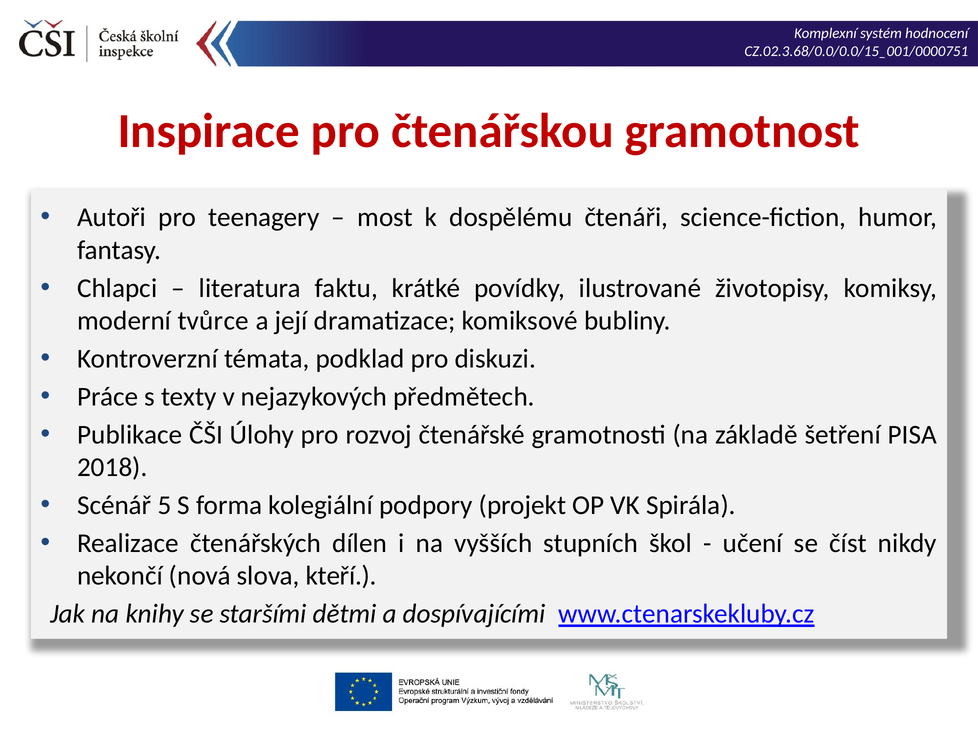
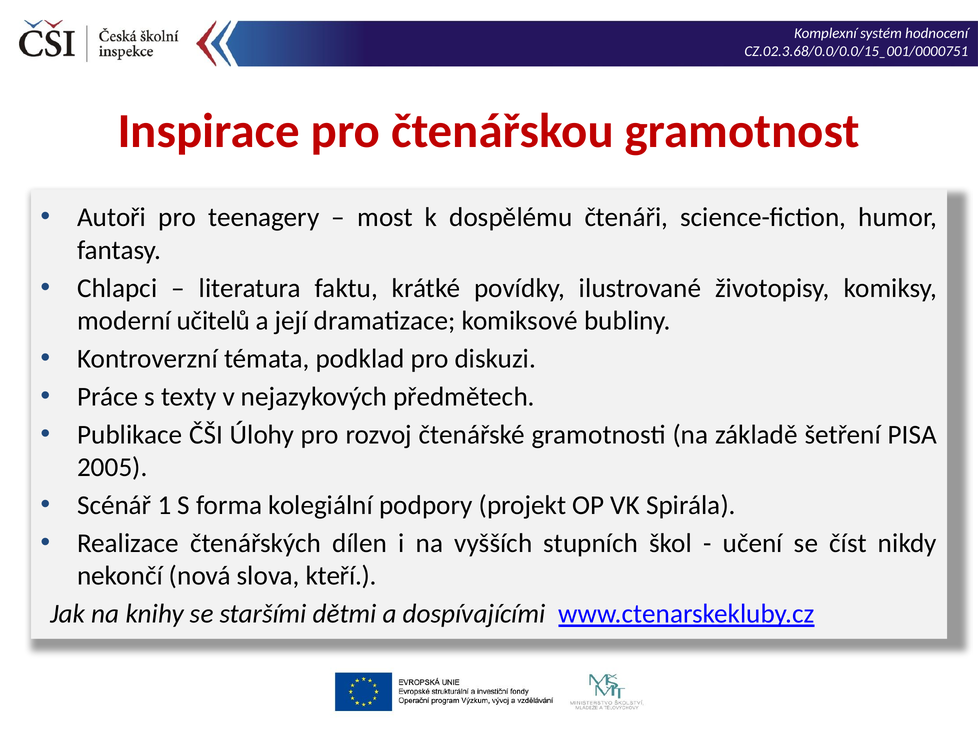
tvůrce: tvůrce -> učitelů
2018: 2018 -> 2005
5: 5 -> 1
